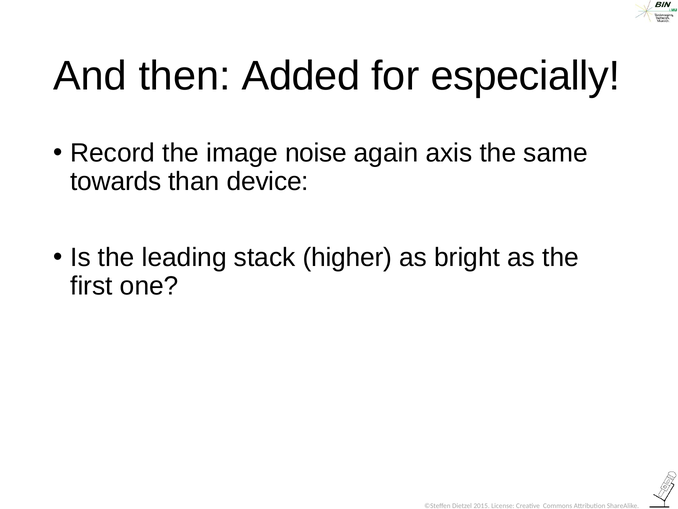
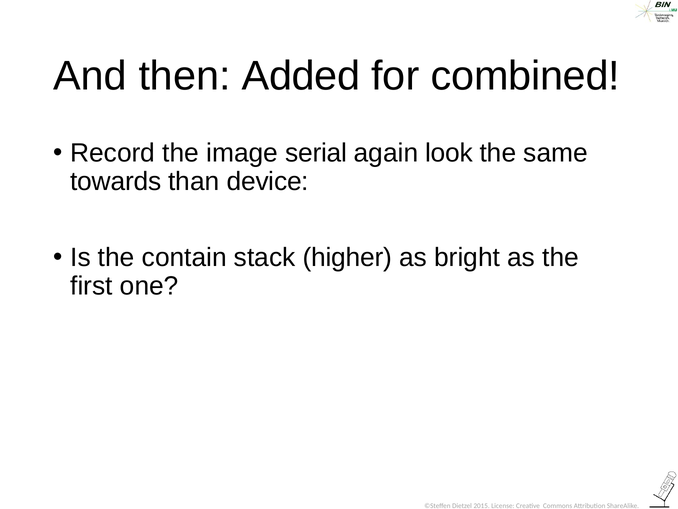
especially: especially -> combined
noise: noise -> serial
axis: axis -> look
leading: leading -> contain
